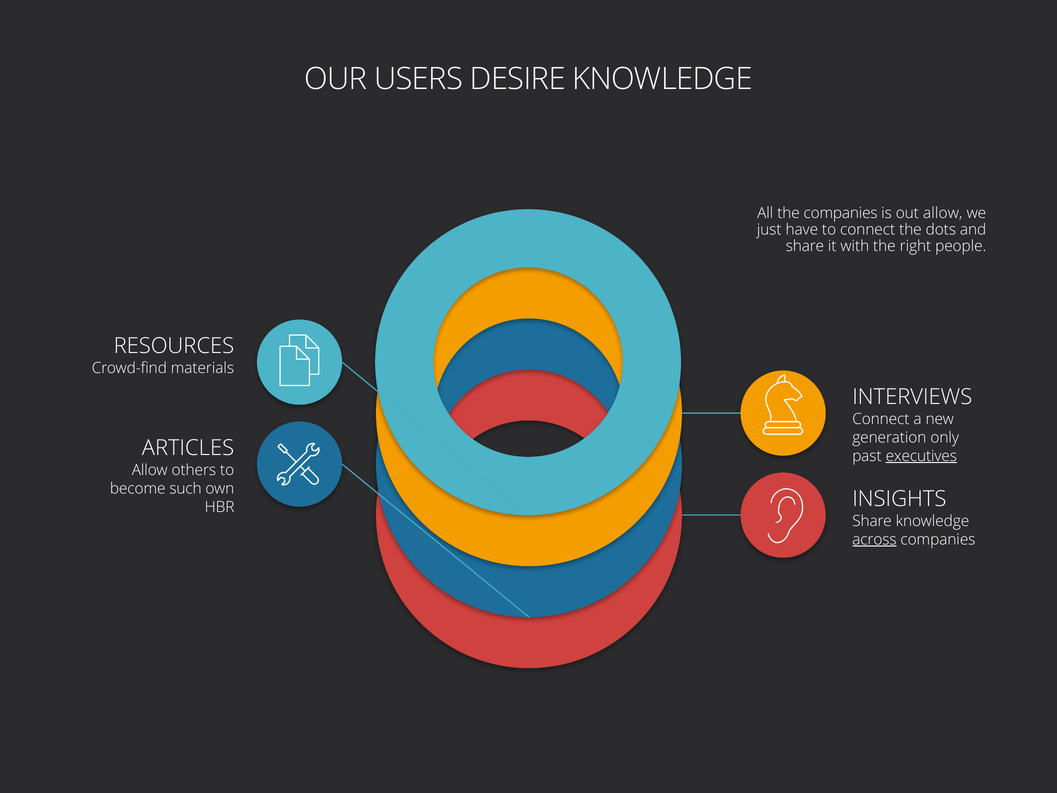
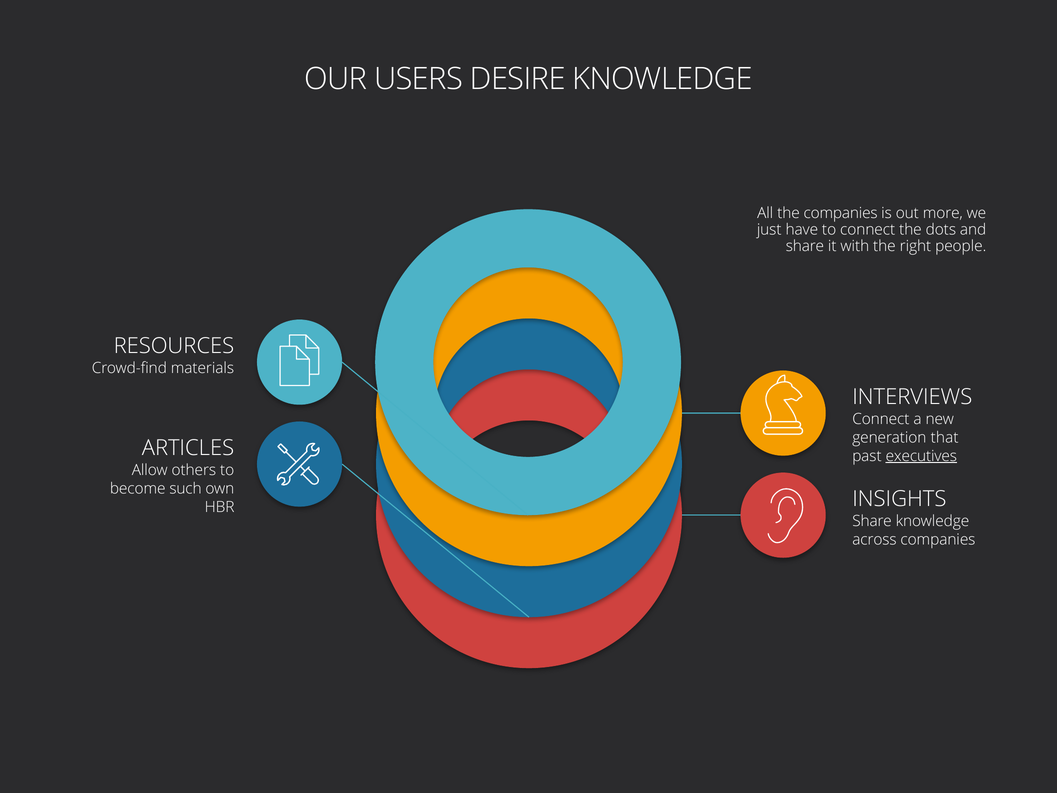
out allow: allow -> more
only: only -> that
across underline: present -> none
